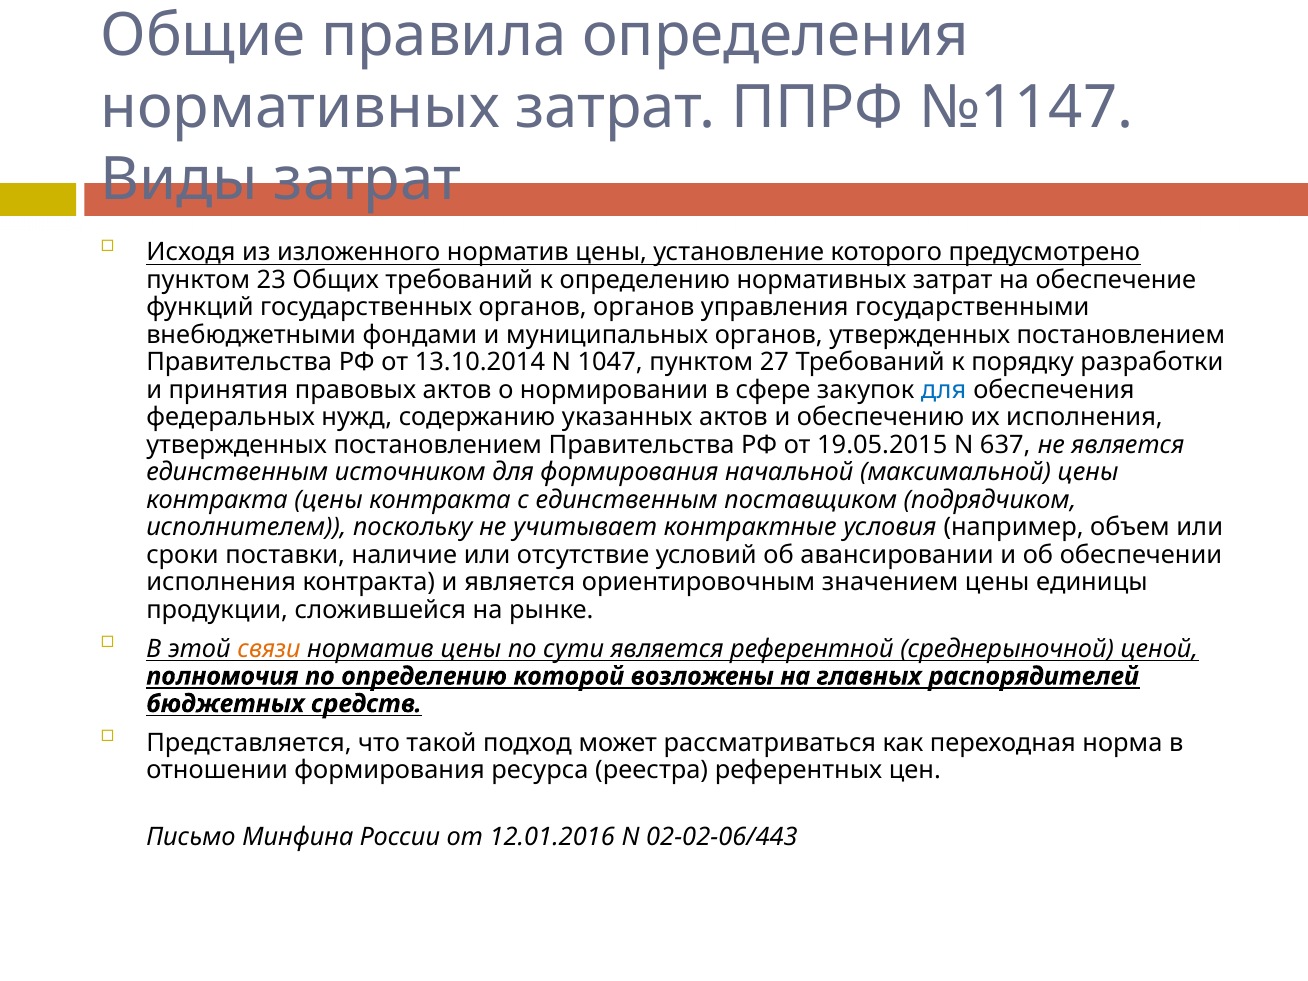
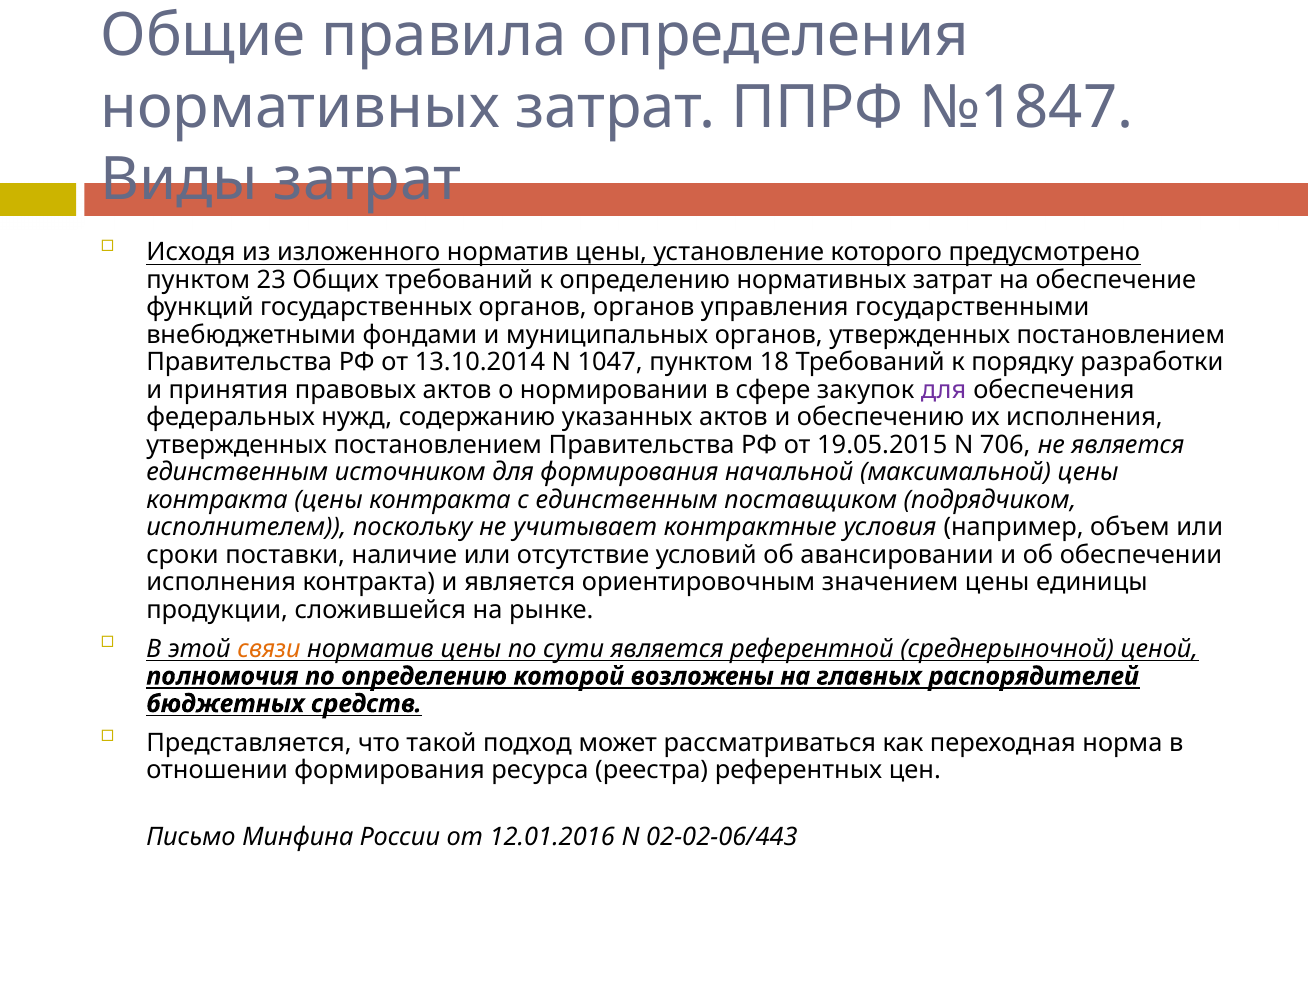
№1147: №1147 -> №1847
27: 27 -> 18
для at (944, 390) colour: blue -> purple
637: 637 -> 706
